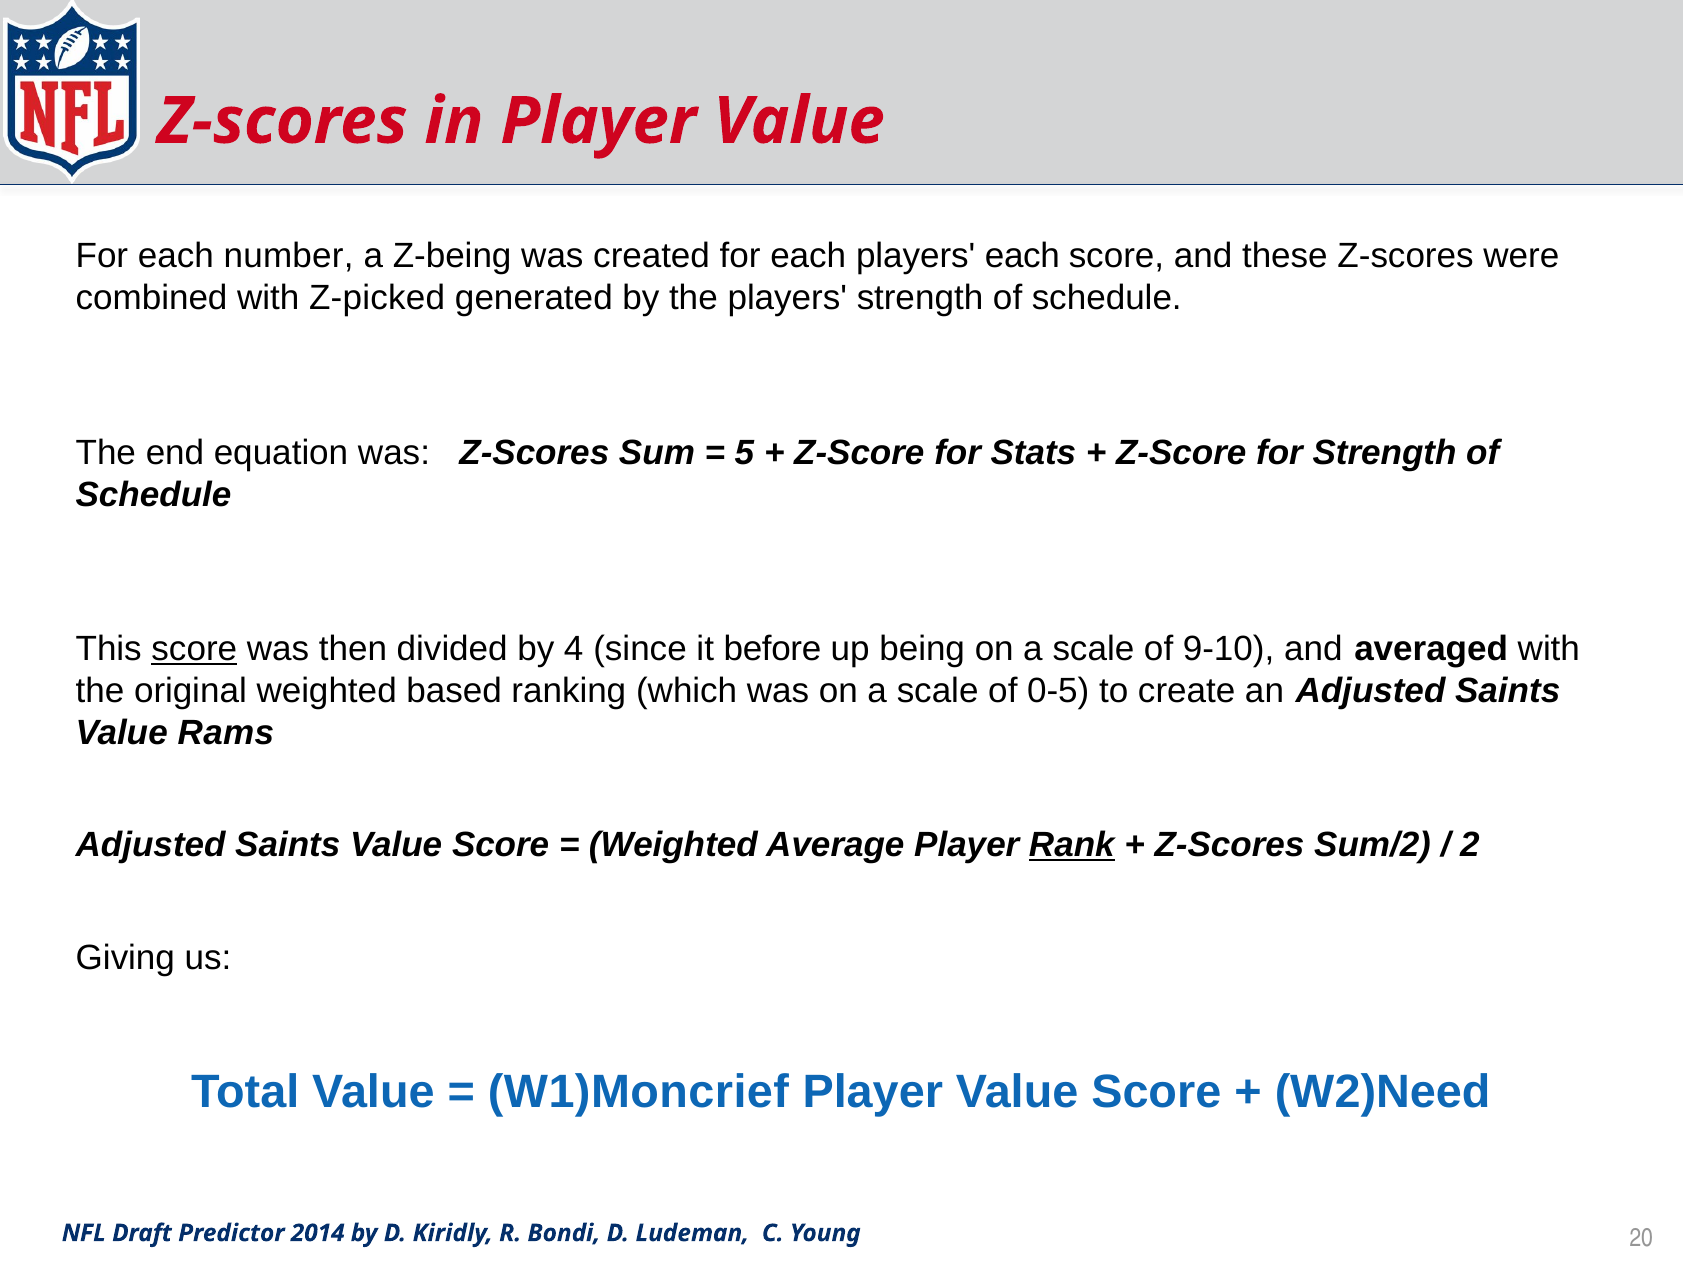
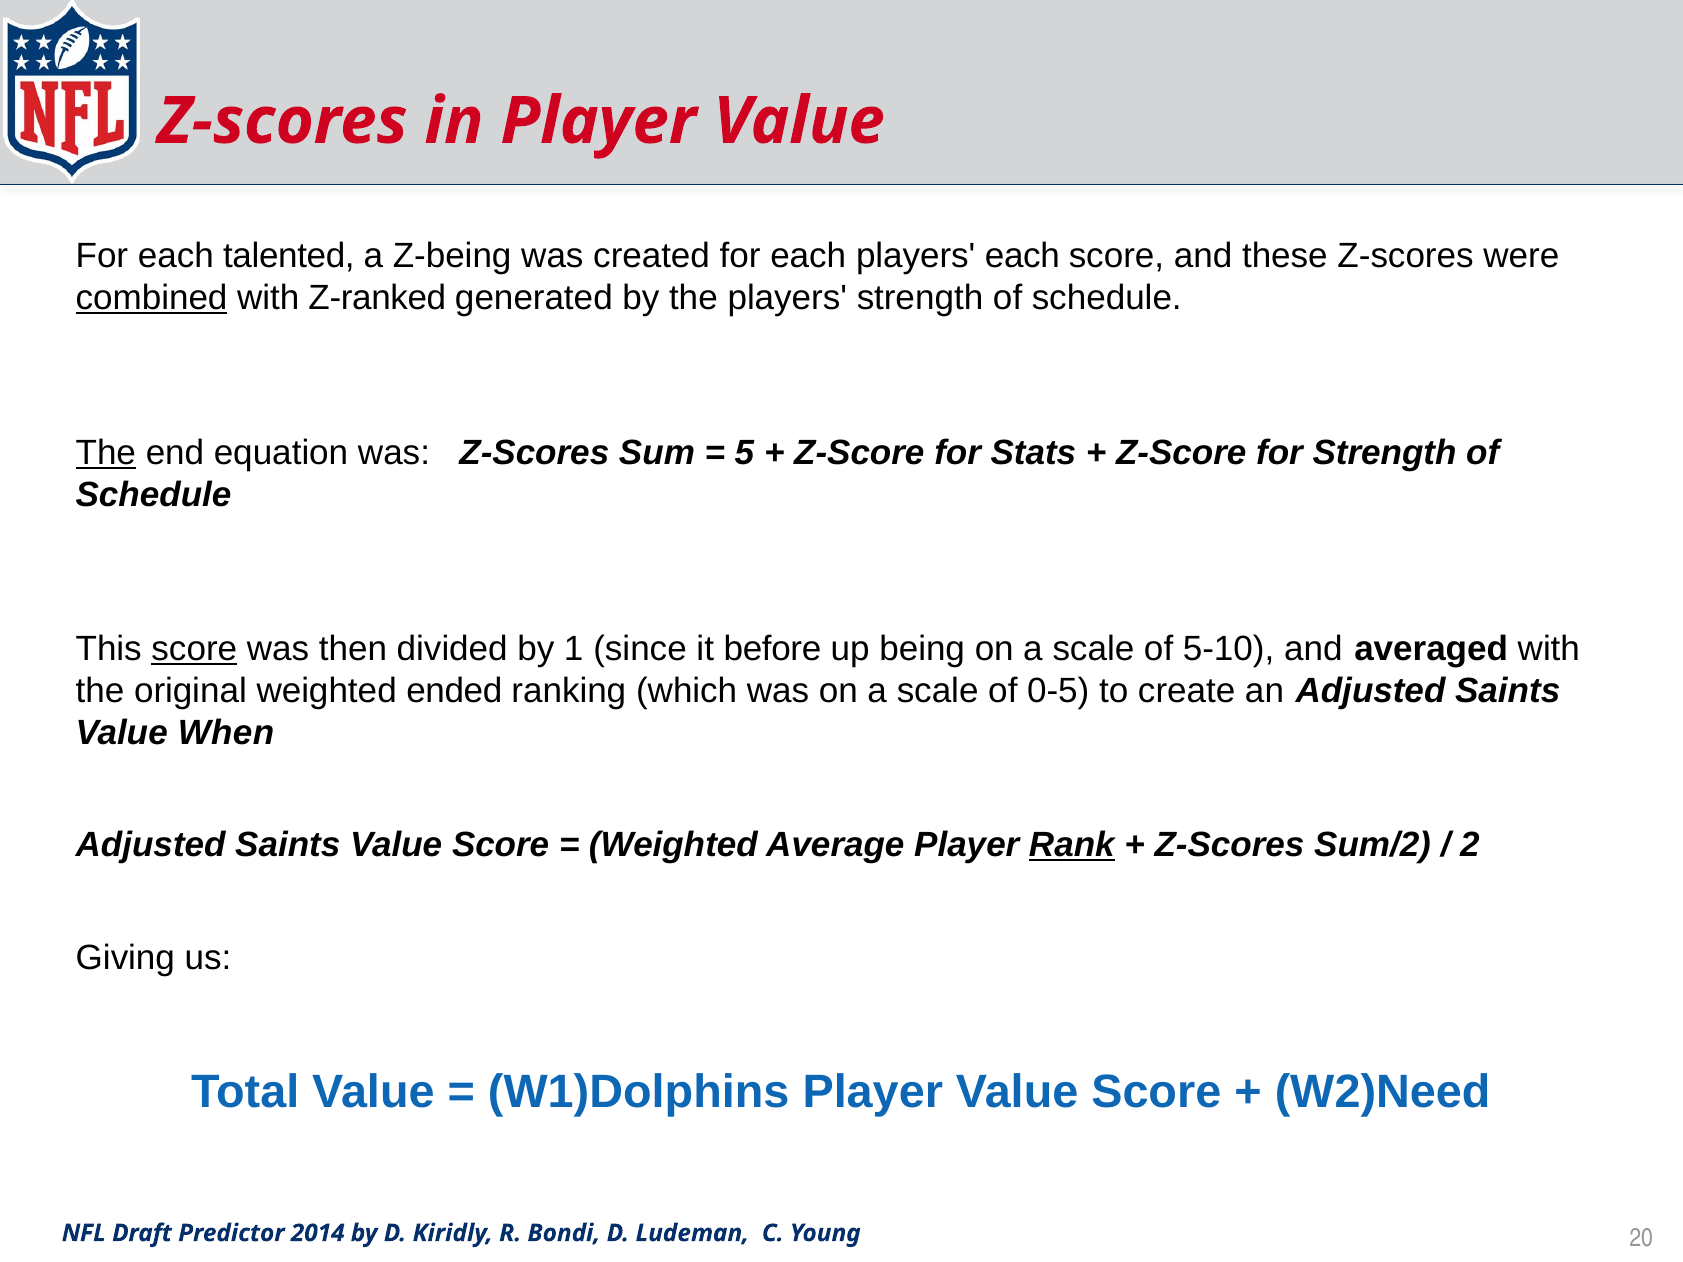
number: number -> talented
combined underline: none -> present
Z-picked: Z-picked -> Z-ranked
The at (106, 453) underline: none -> present
4: 4 -> 1
9-10: 9-10 -> 5-10
based: based -> ended
Rams: Rams -> When
W1)Moncrief: W1)Moncrief -> W1)Dolphins
